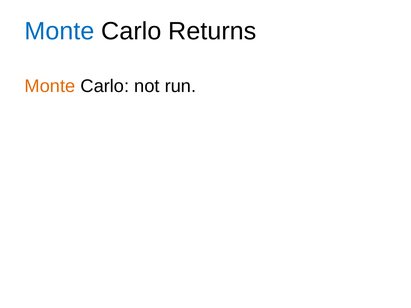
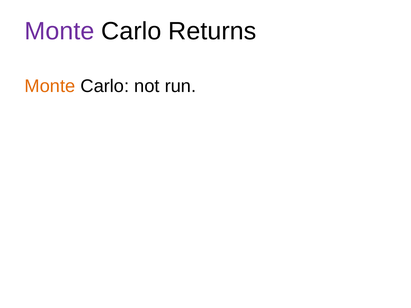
Monte at (59, 31) colour: blue -> purple
